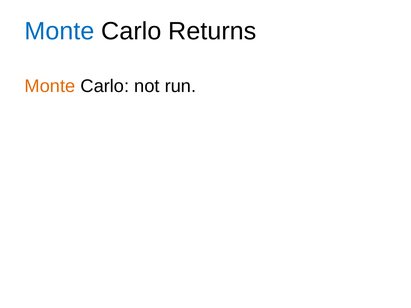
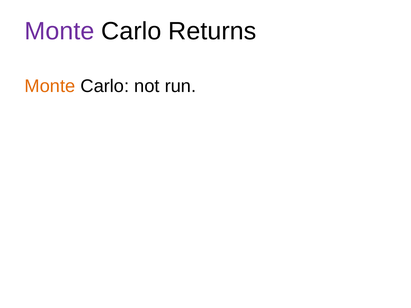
Monte at (59, 31) colour: blue -> purple
